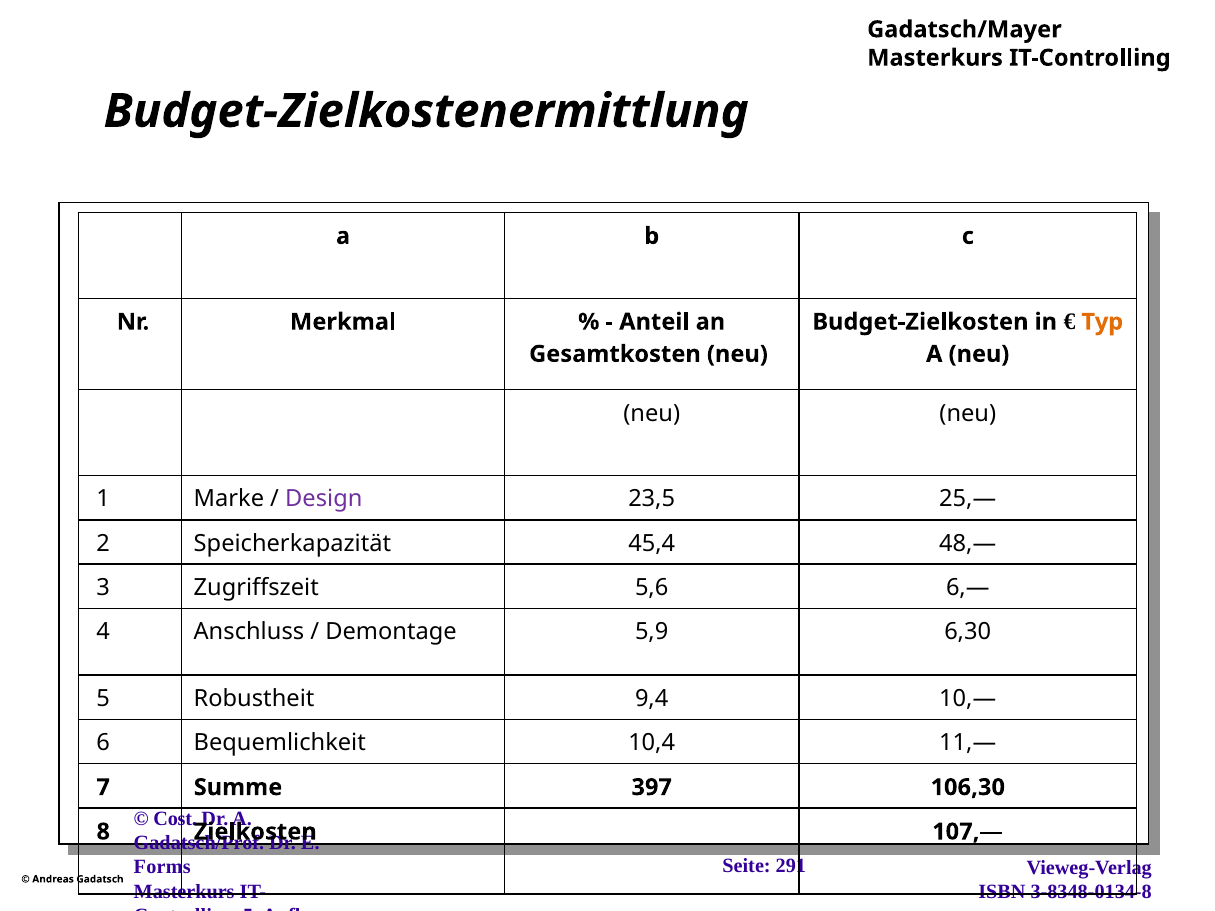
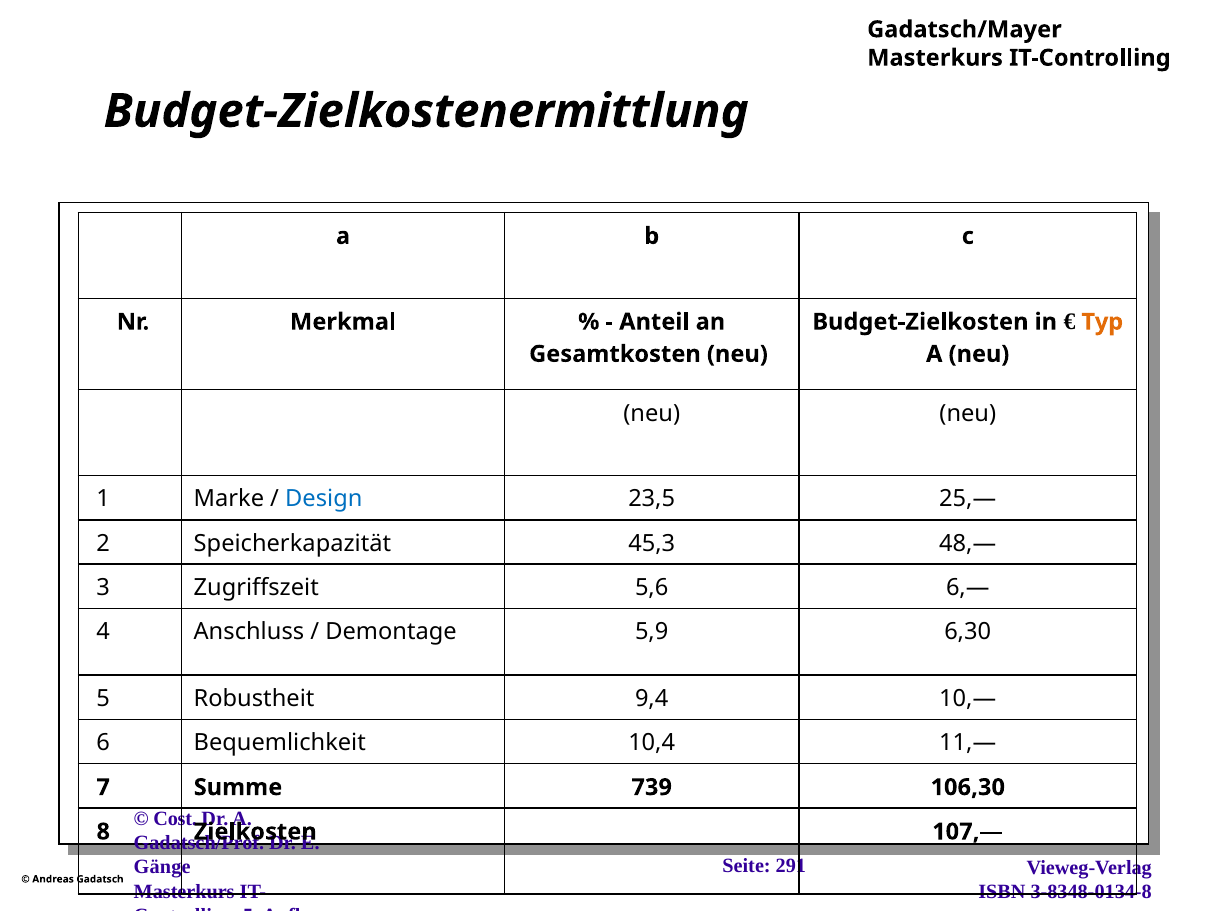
Design colour: purple -> blue
45,4: 45,4 -> 45,3
397: 397 -> 739
Forms: Forms -> Gänge
